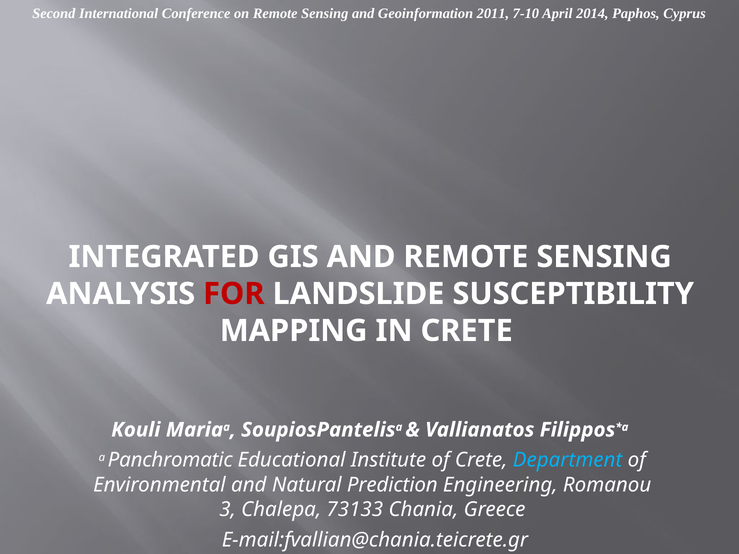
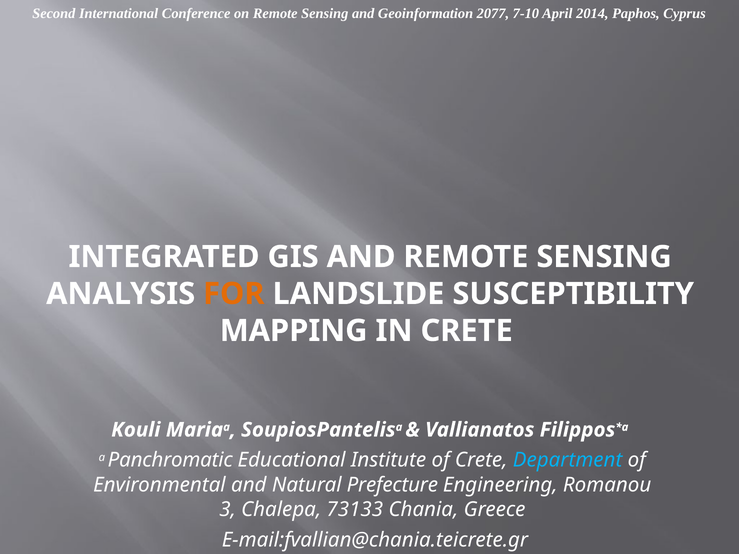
2011: 2011 -> 2077
FOR colour: red -> orange
Prediction: Prediction -> Prefecture
